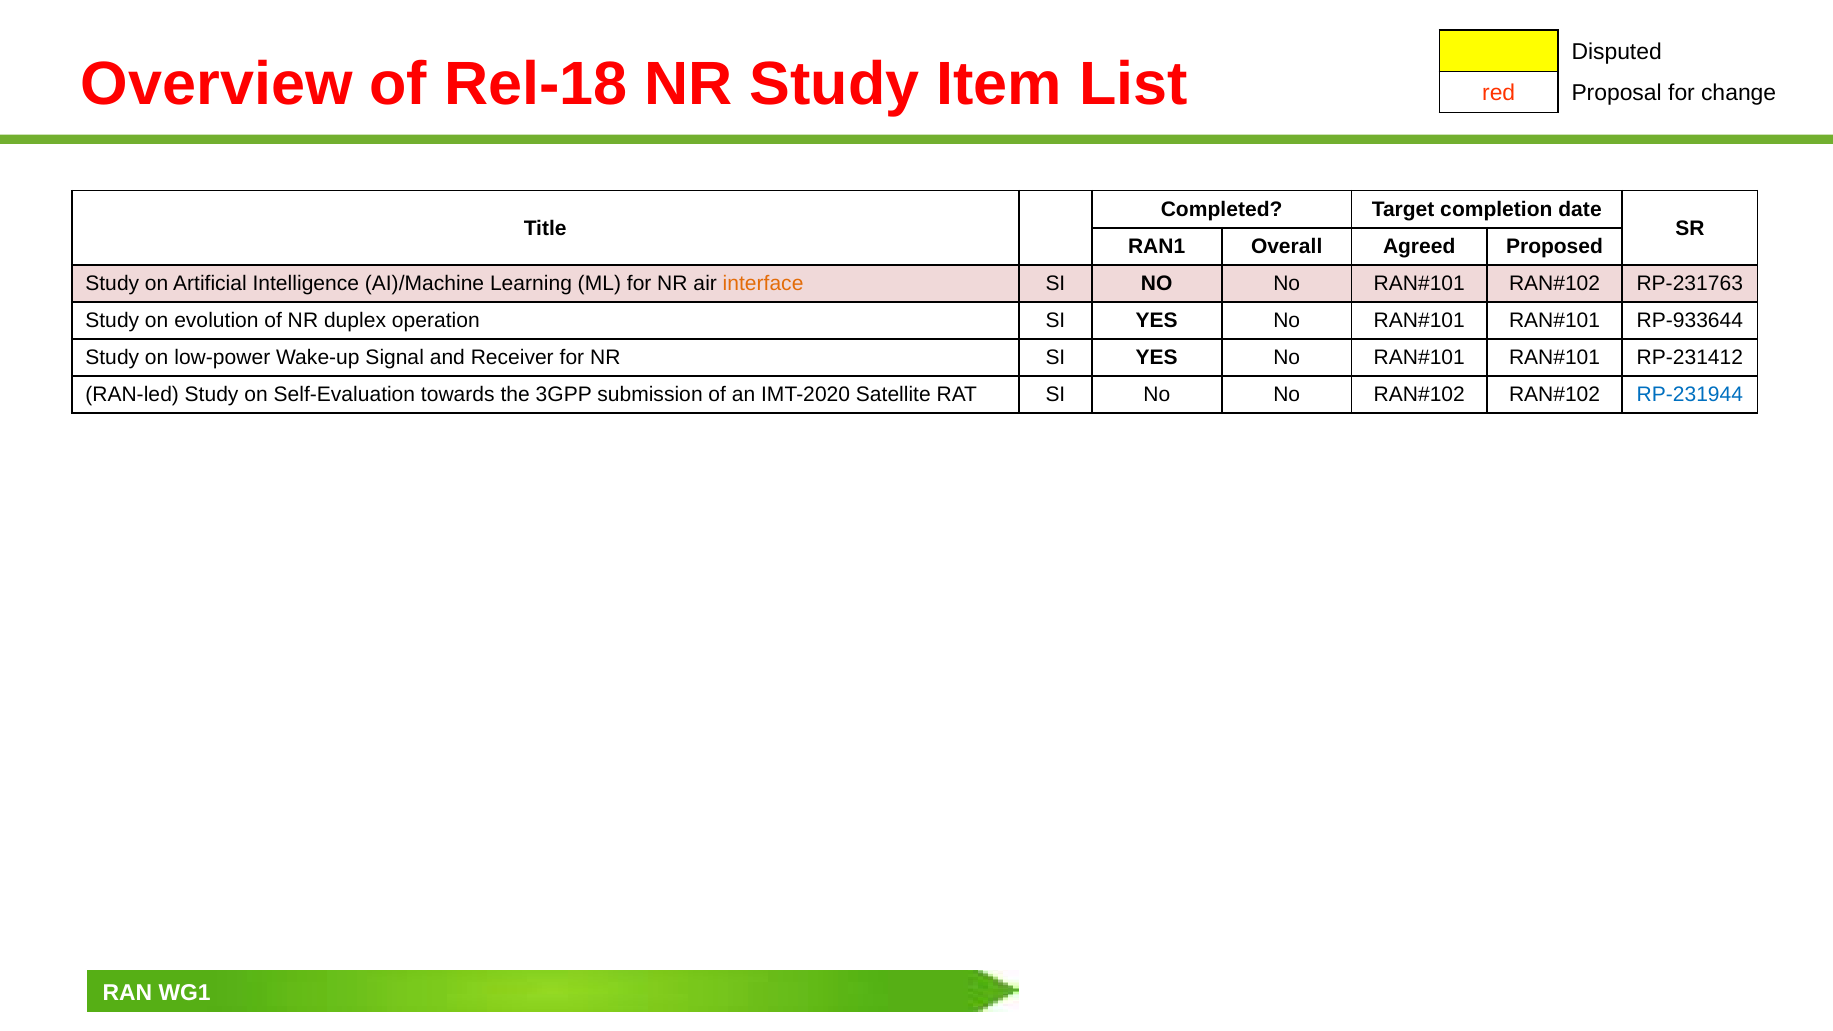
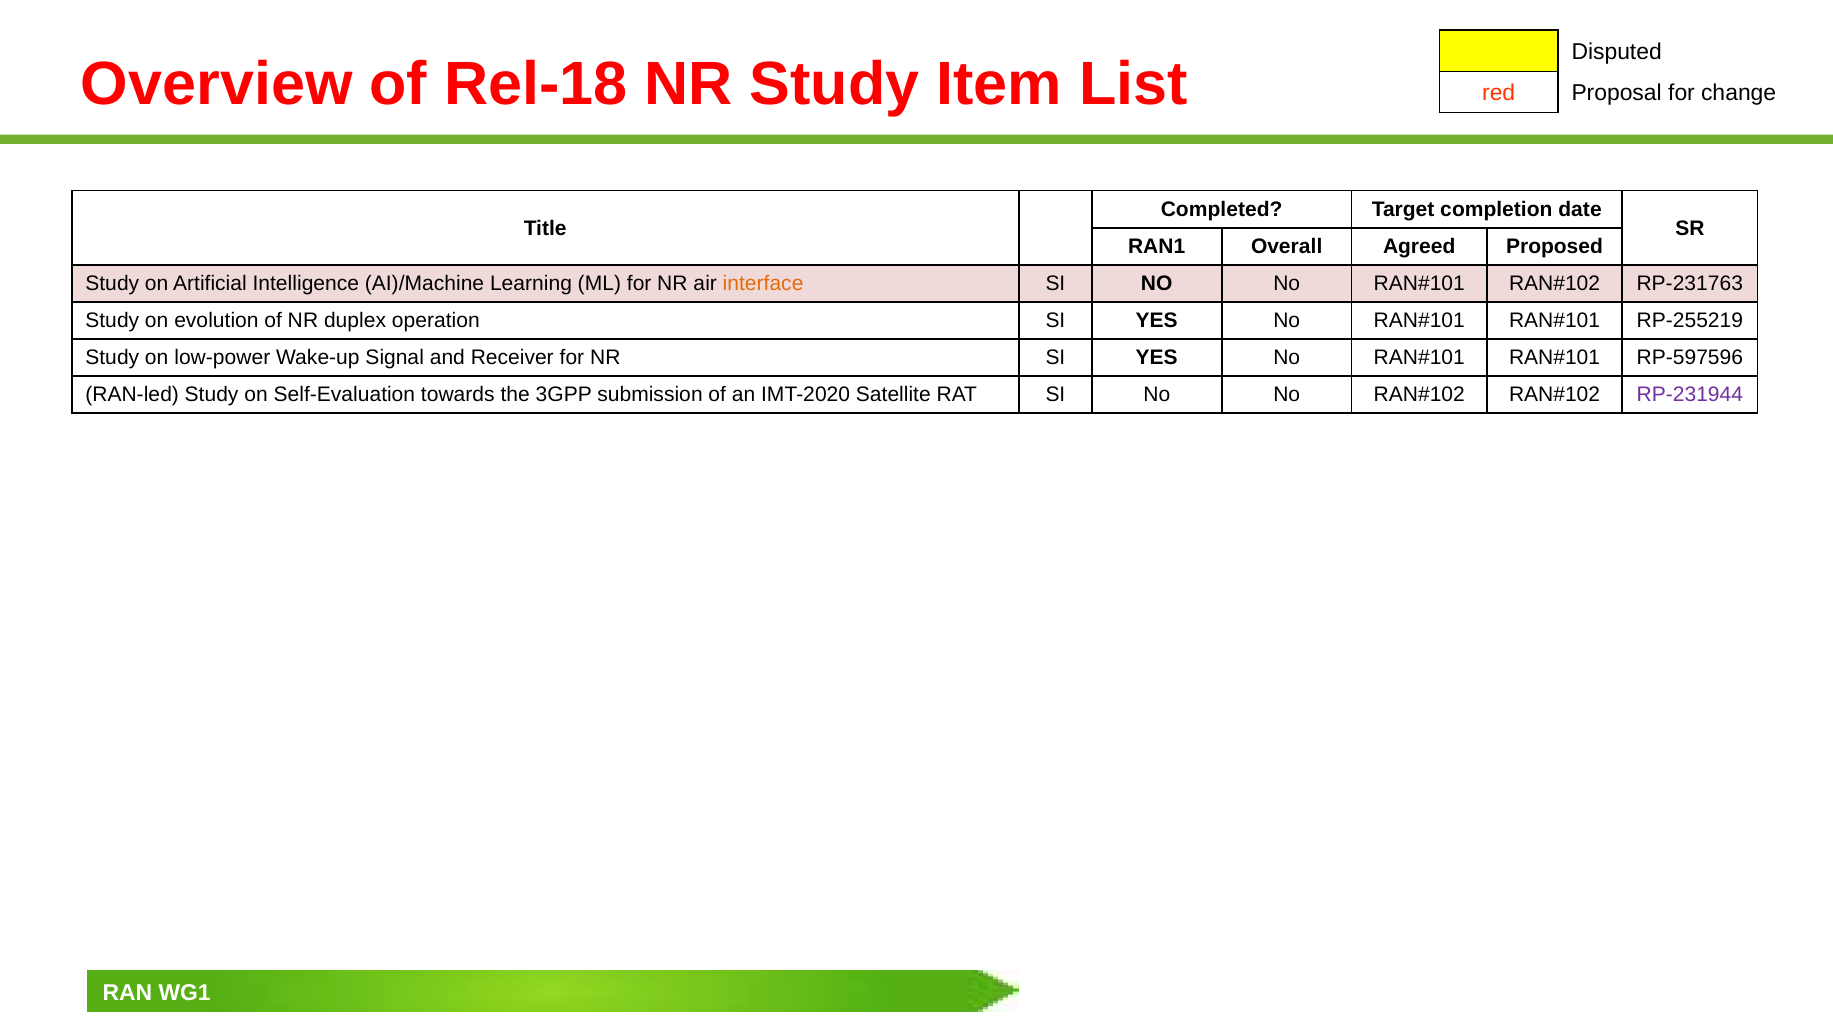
RP-933644: RP-933644 -> RP-255219
RP-231412: RP-231412 -> RP-597596
RP-231944 colour: blue -> purple
